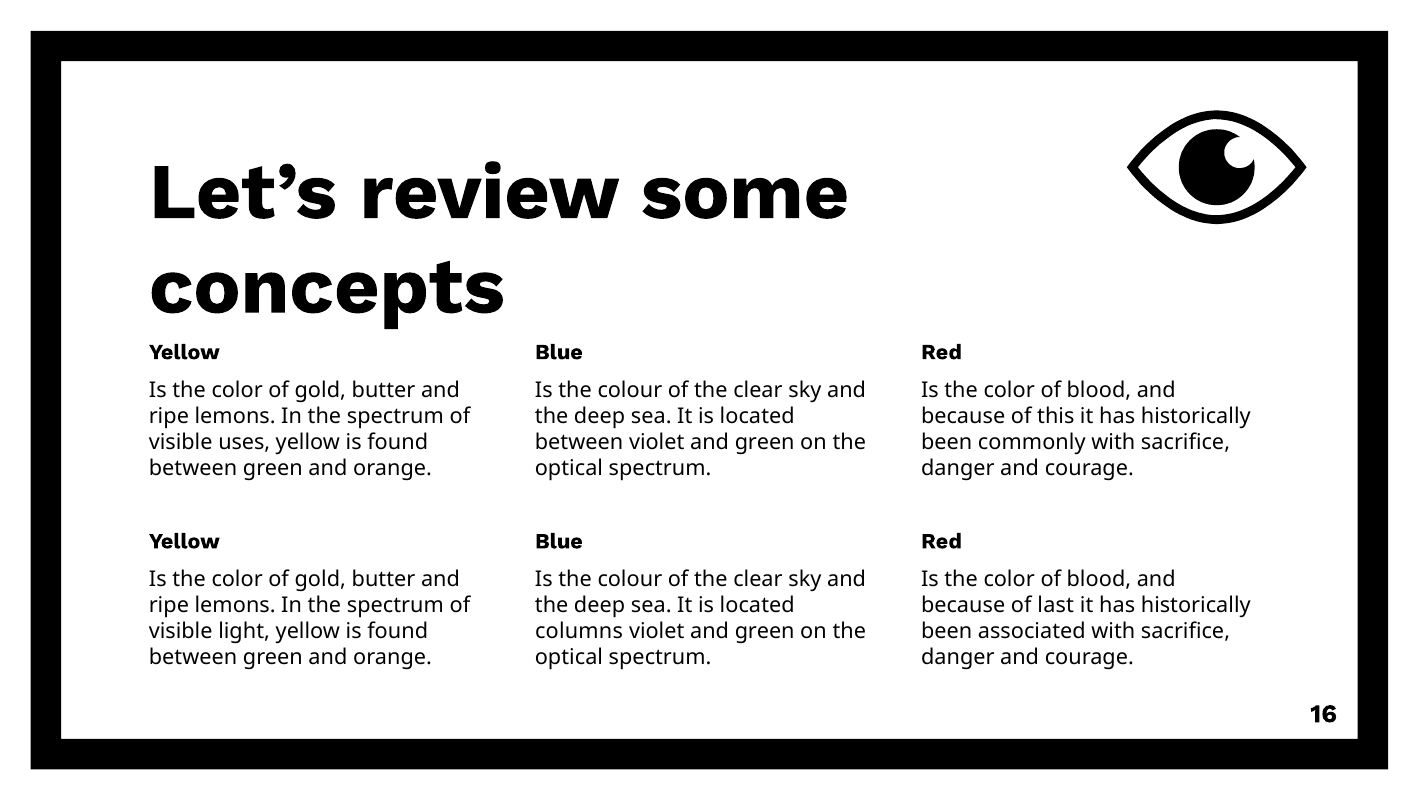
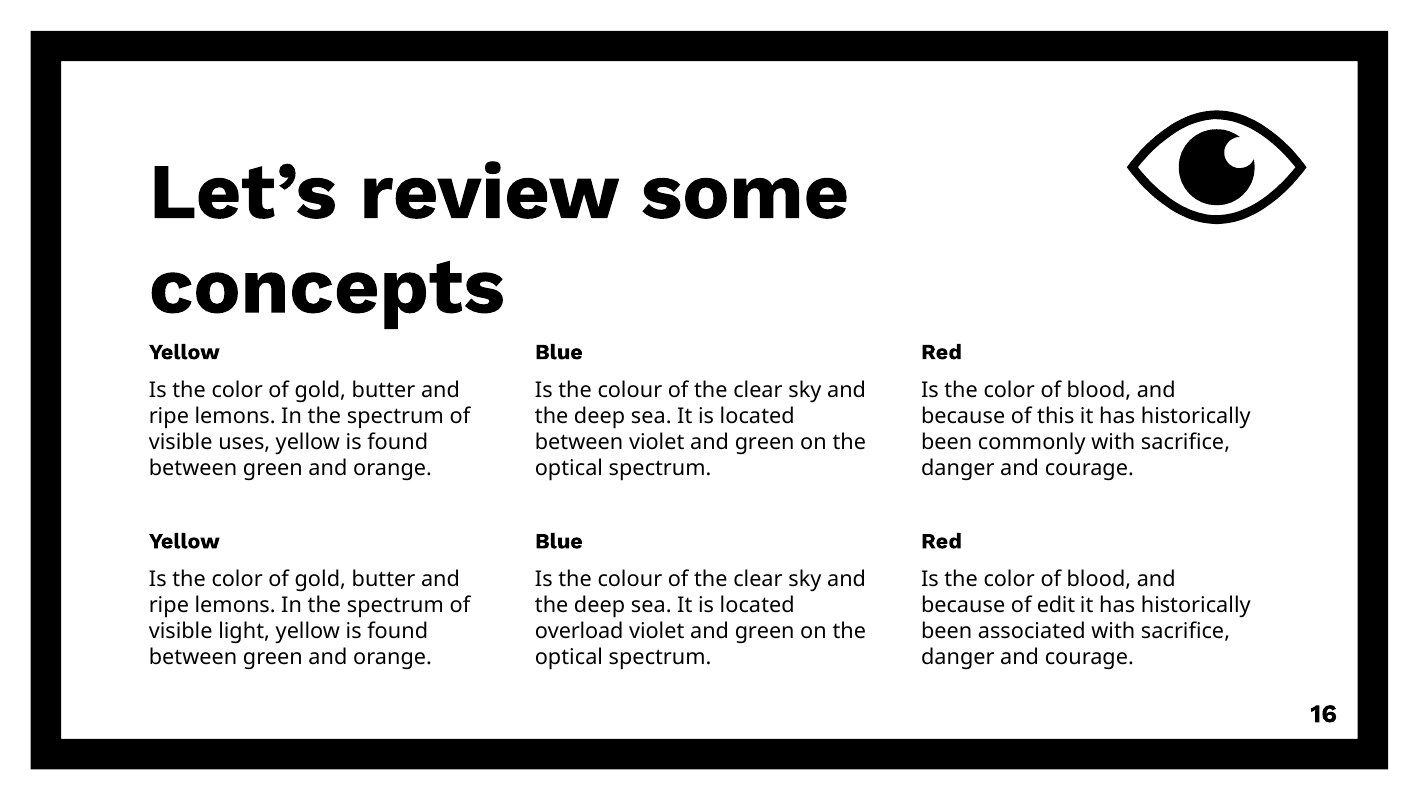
last: last -> edit
columns: columns -> overload
